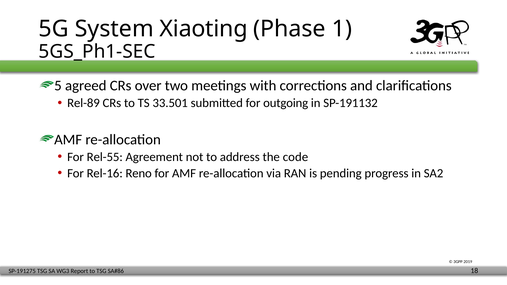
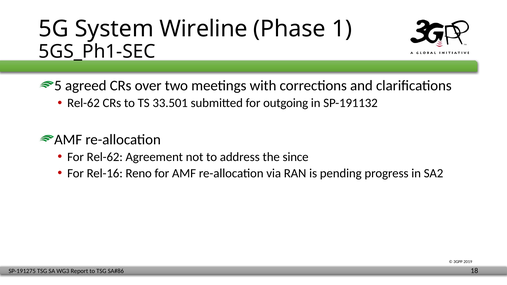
Xiaoting: Xiaoting -> Wireline
Rel-89 at (83, 103): Rel-89 -> Rel-62
For Rel-55: Rel-55 -> Rel-62
code: code -> since
